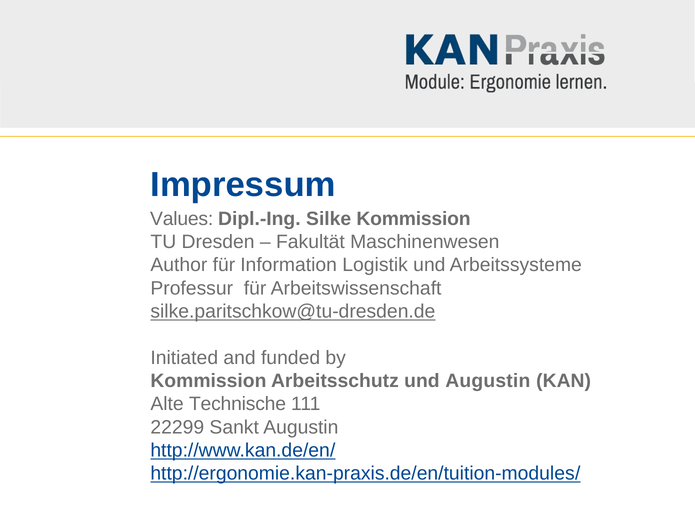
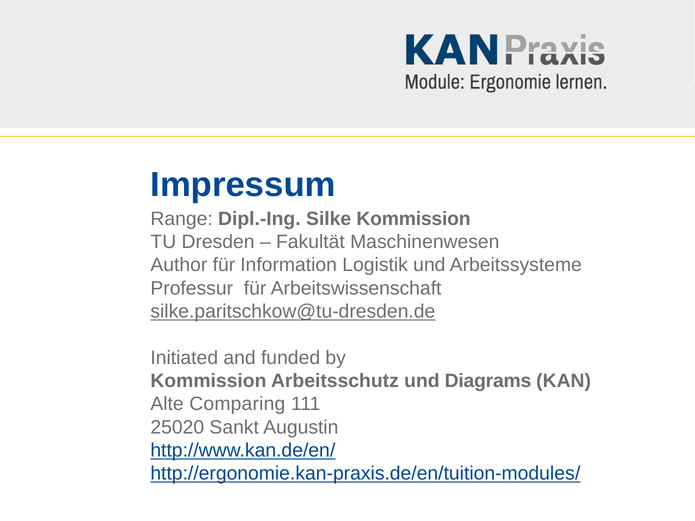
Values: Values -> Range
und Augustin: Augustin -> Diagrams
Technische: Technische -> Comparing
22299: 22299 -> 25020
